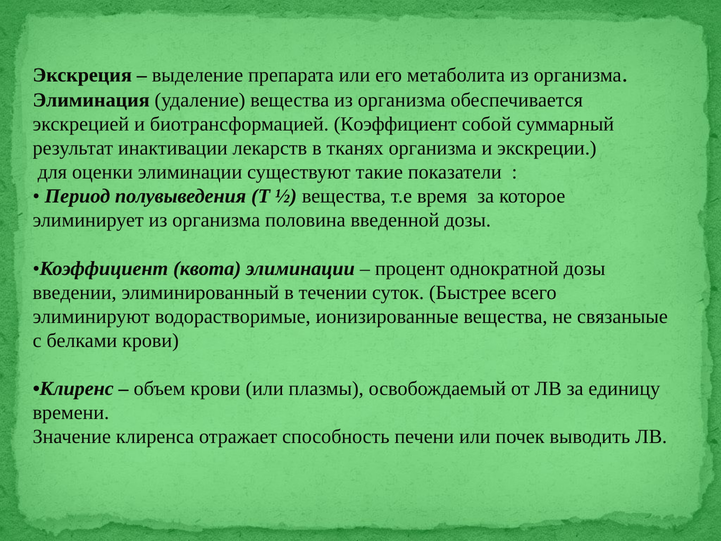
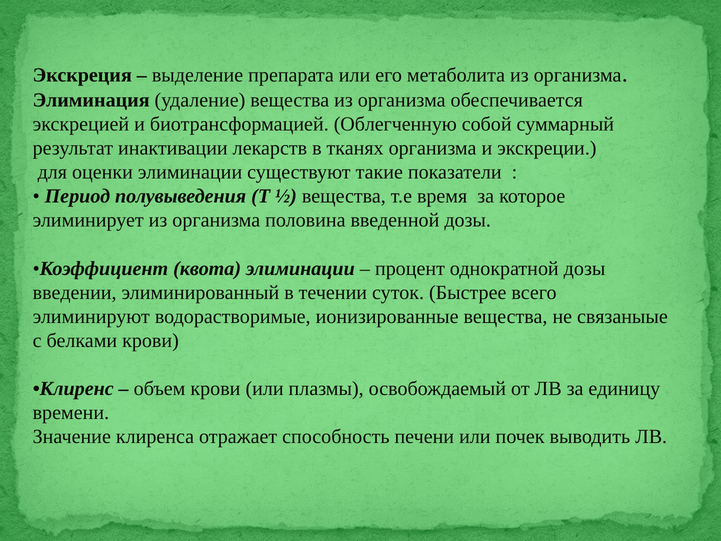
биотрансформацией Коэффициент: Коэффициент -> Облегченную
